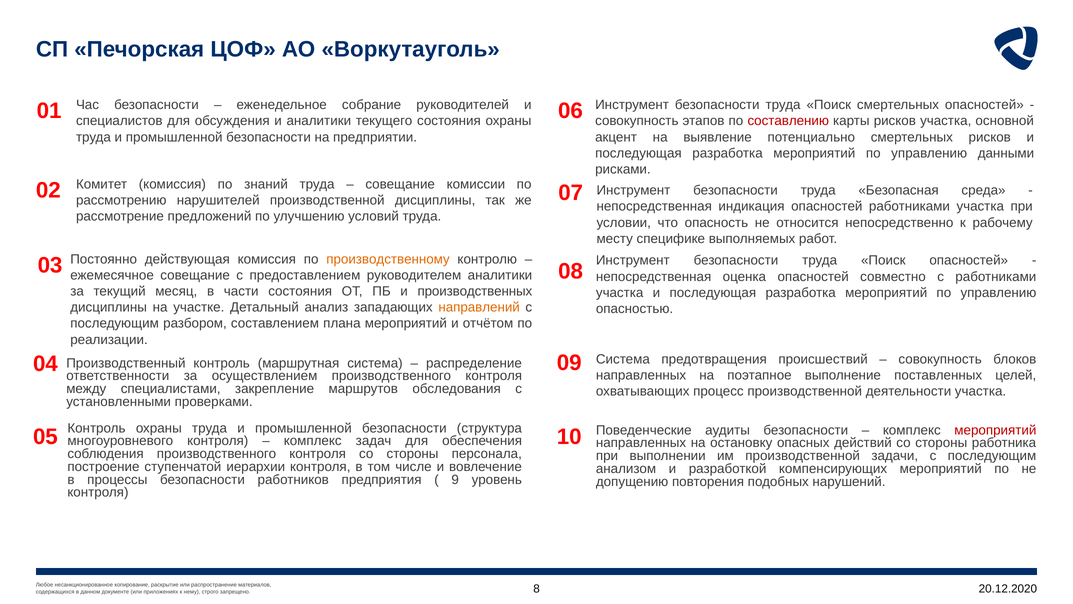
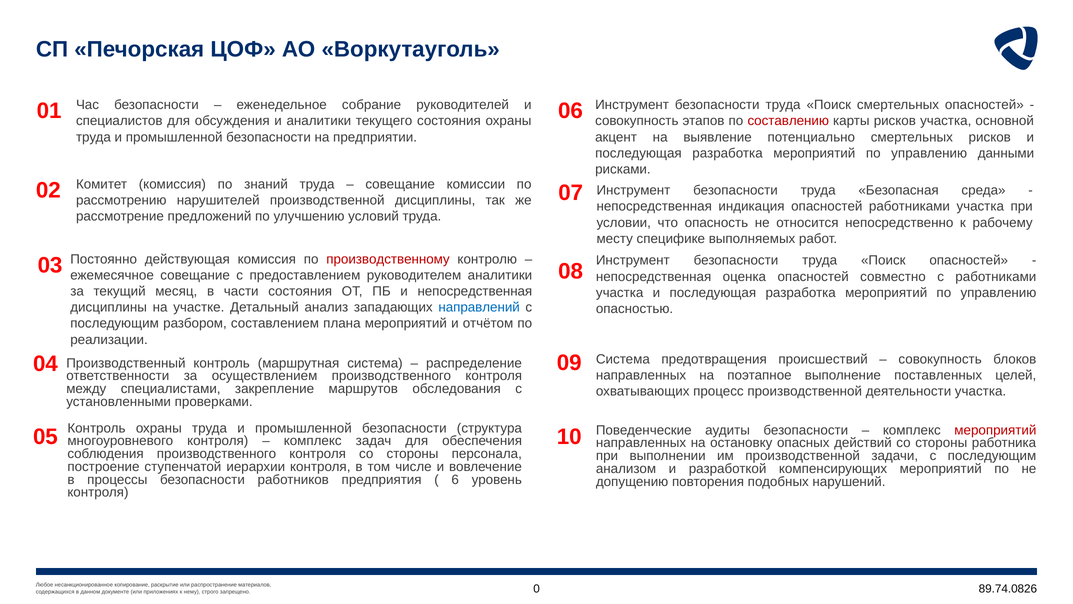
производственному colour: orange -> red
и производственных: производственных -> непосредственная
направлений colour: orange -> blue
9: 9 -> 6
20.12.2020: 20.12.2020 -> 89.74.0826
8: 8 -> 0
